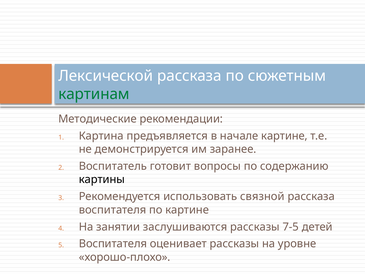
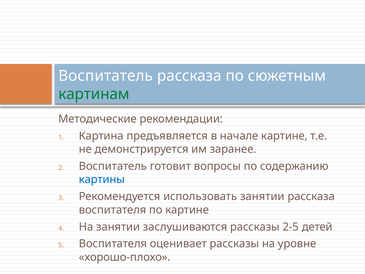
Лексической at (106, 76): Лексической -> Воспитатель
картины colour: black -> blue
использовать связной: связной -> занятии
7-5: 7-5 -> 2-5
